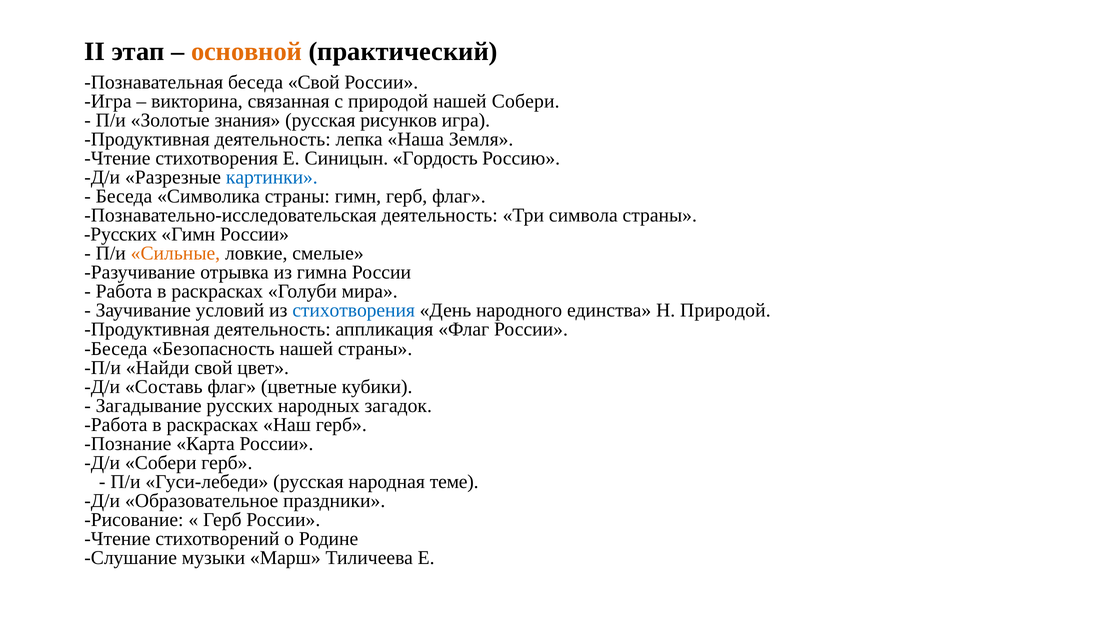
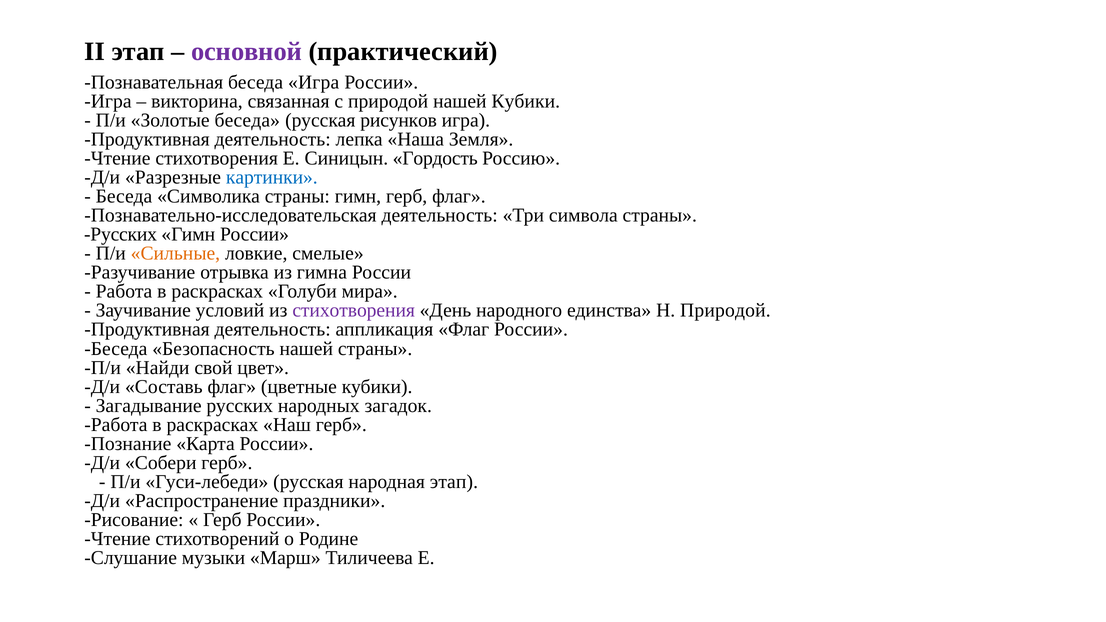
основной colour: orange -> purple
беседа Свой: Свой -> Игра
нашей Собери: Собери -> Кубики
Золотые знания: знания -> беседа
стихотворения at (354, 311) colour: blue -> purple
народная теме: теме -> этап
Образовательное: Образовательное -> Распространение
